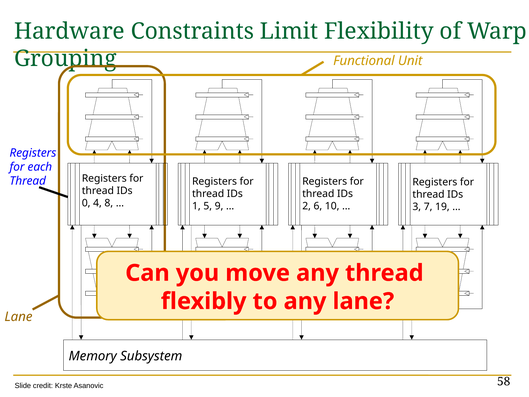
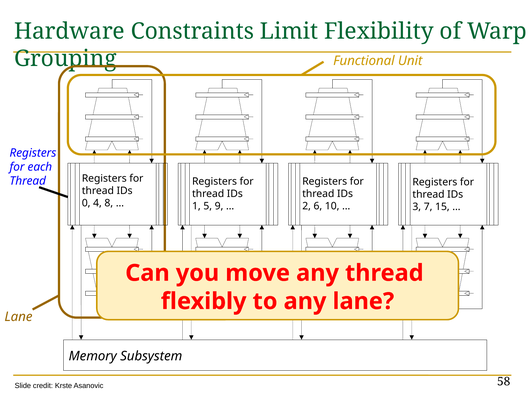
19: 19 -> 15
